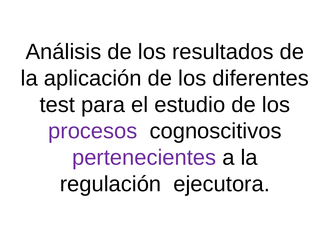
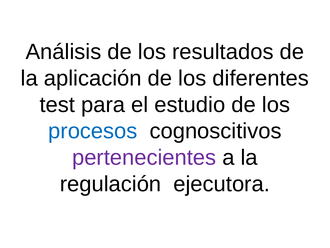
procesos colour: purple -> blue
